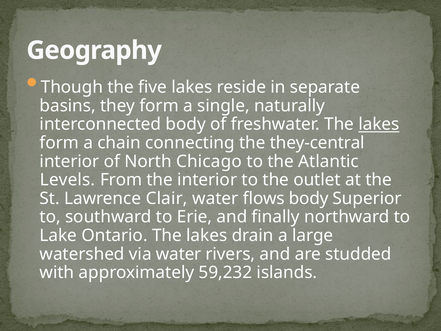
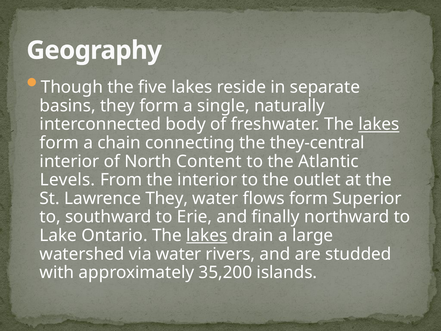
Chicago: Chicago -> Content
Lawrence Clair: Clair -> They
flows body: body -> form
lakes at (207, 235) underline: none -> present
59,232: 59,232 -> 35,200
